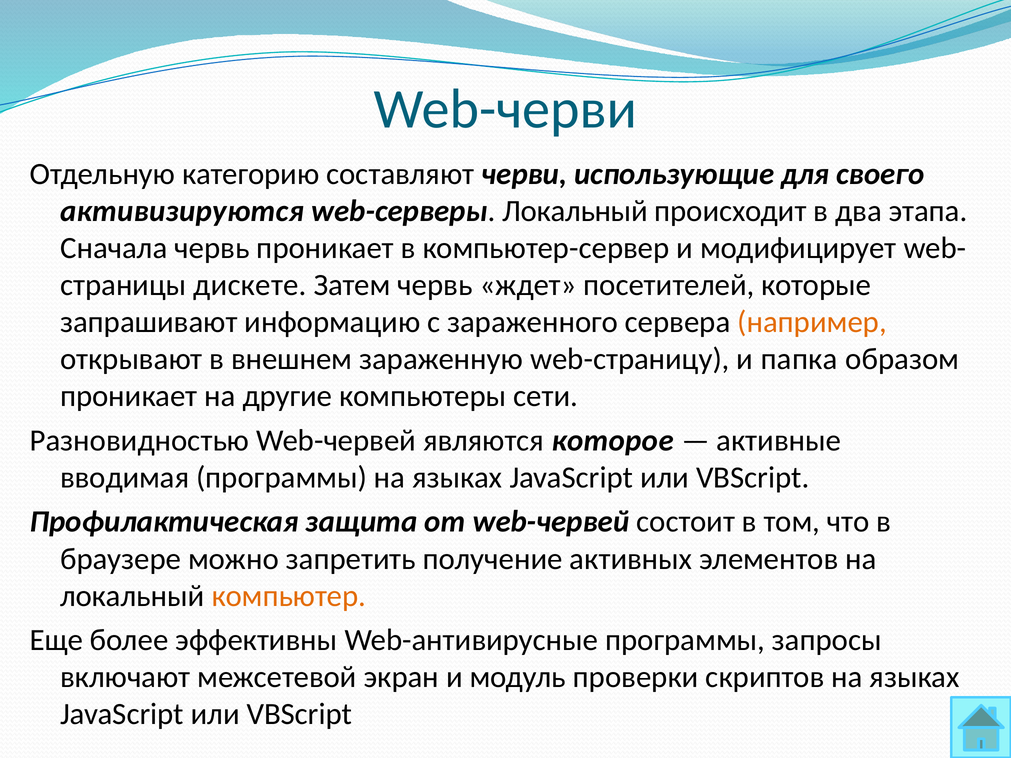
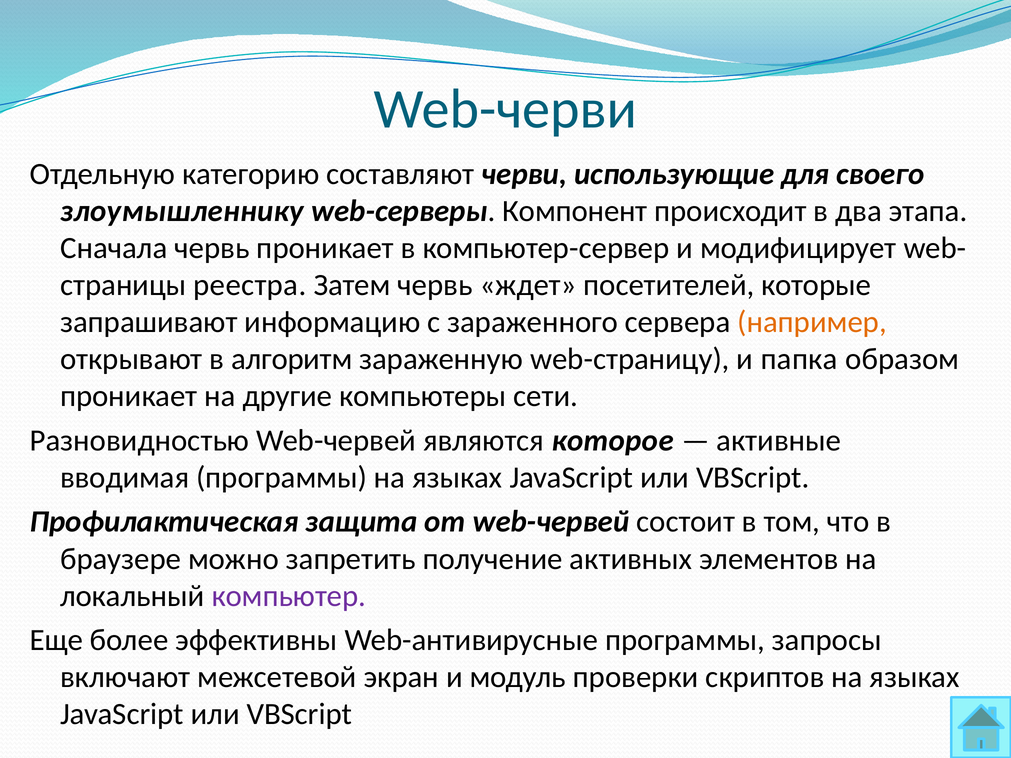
активизируются: активизируются -> злоумышленнику
web-серверы Локальный: Локальный -> Компонент
дискете: дискете -> реестра
внешнем: внешнем -> алгоритм
компьютер colour: orange -> purple
